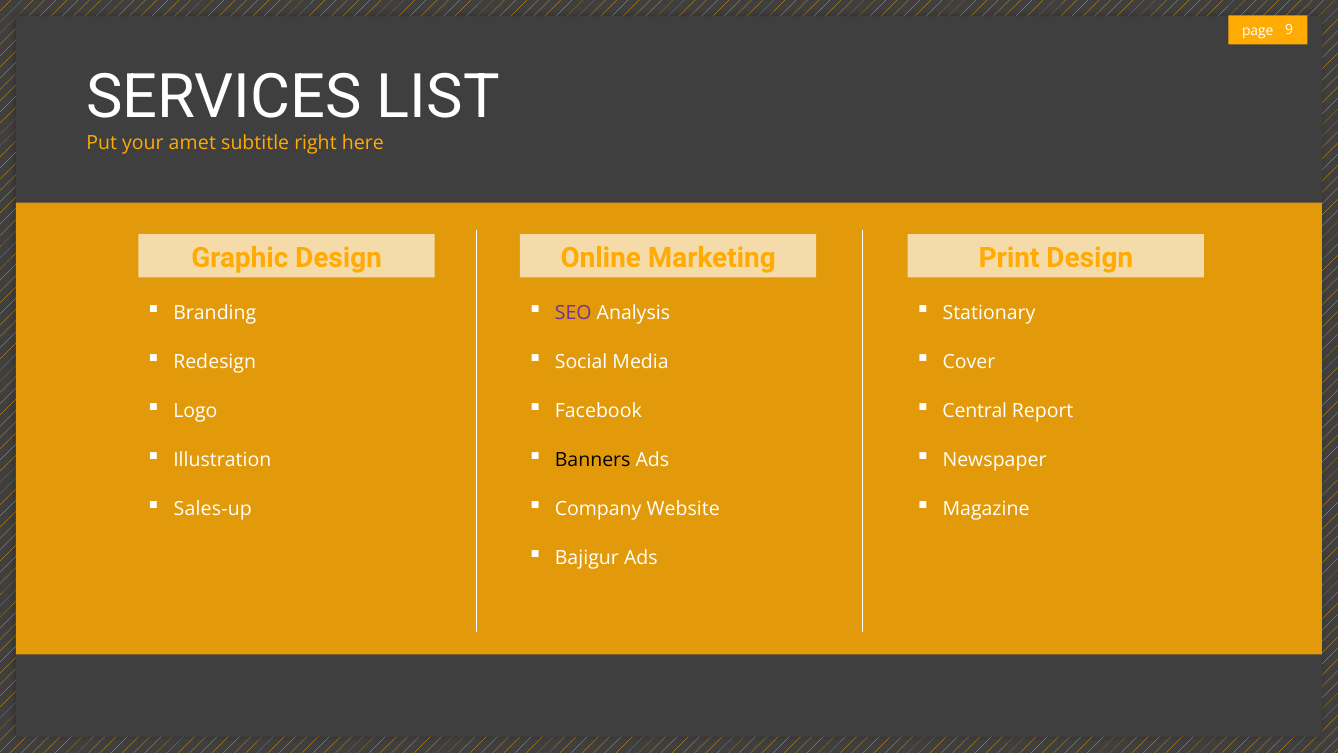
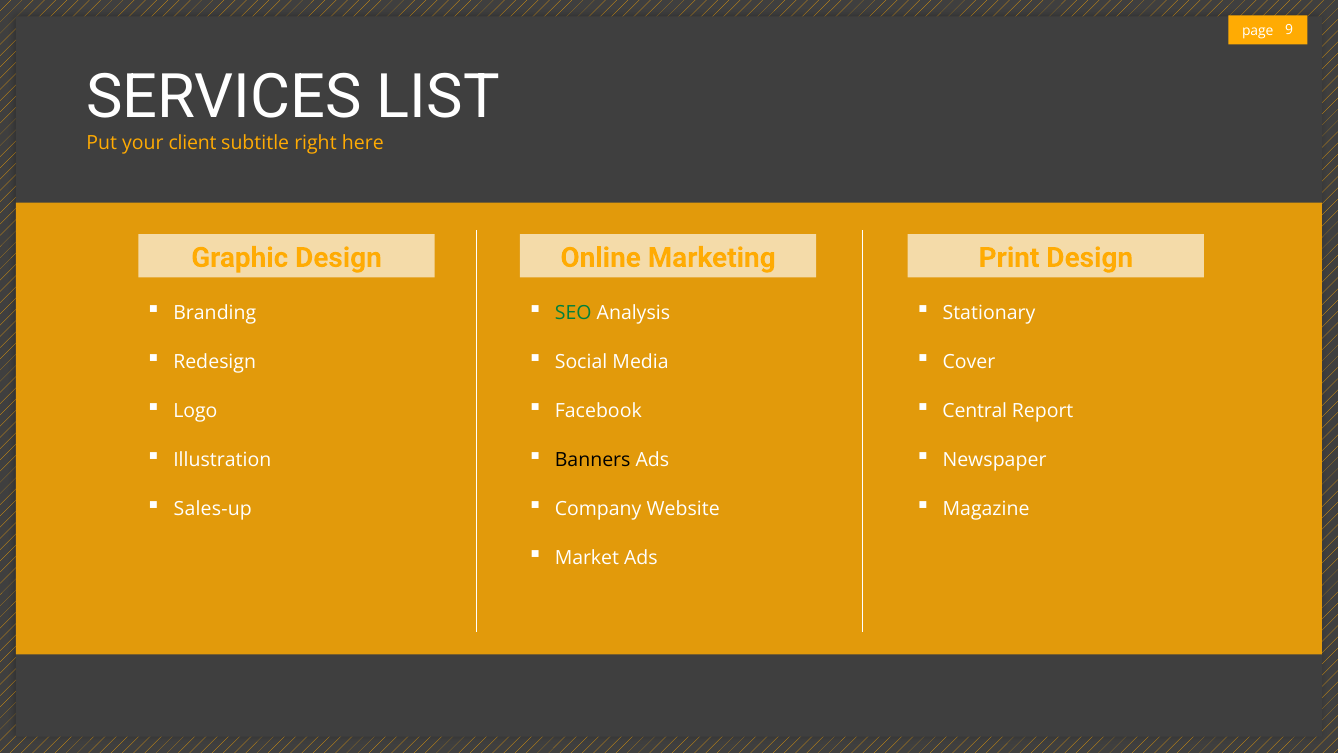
amet: amet -> client
SEO colour: purple -> green
Bajigur: Bajigur -> Market
